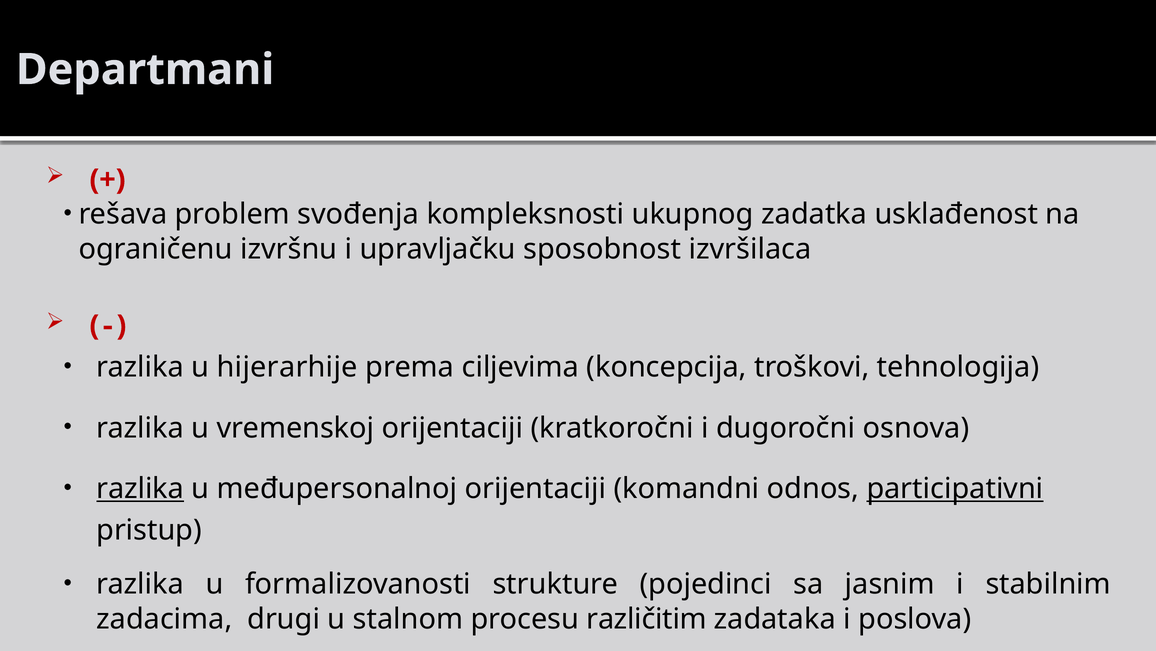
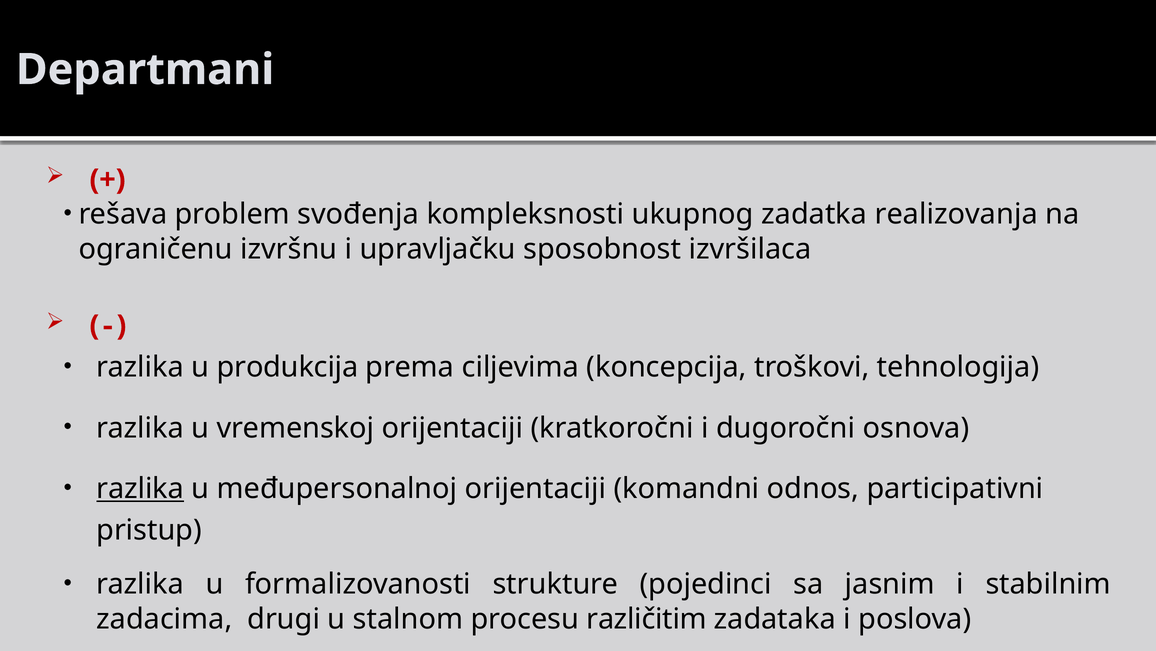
usklađenost: usklađenost -> realizovanja
hijerarhije: hijerarhije -> produkcija
participativni underline: present -> none
